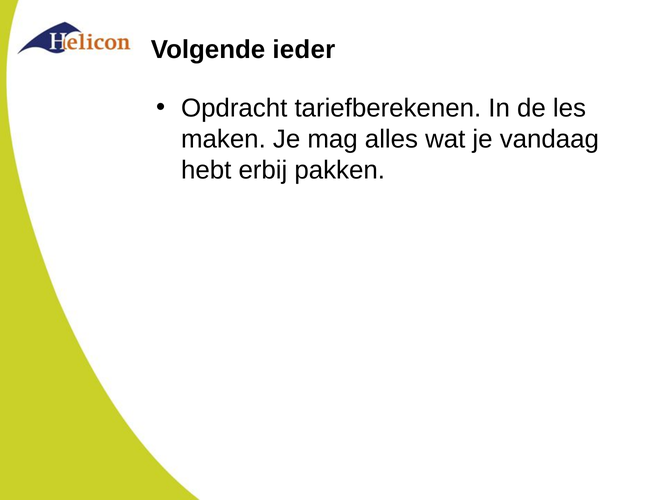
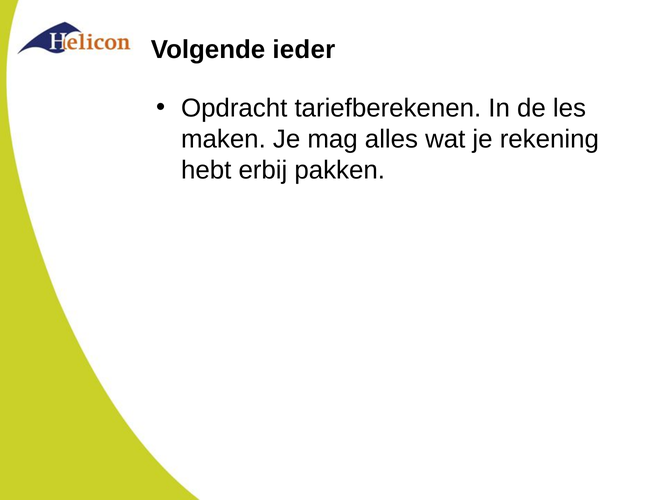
vandaag: vandaag -> rekening
